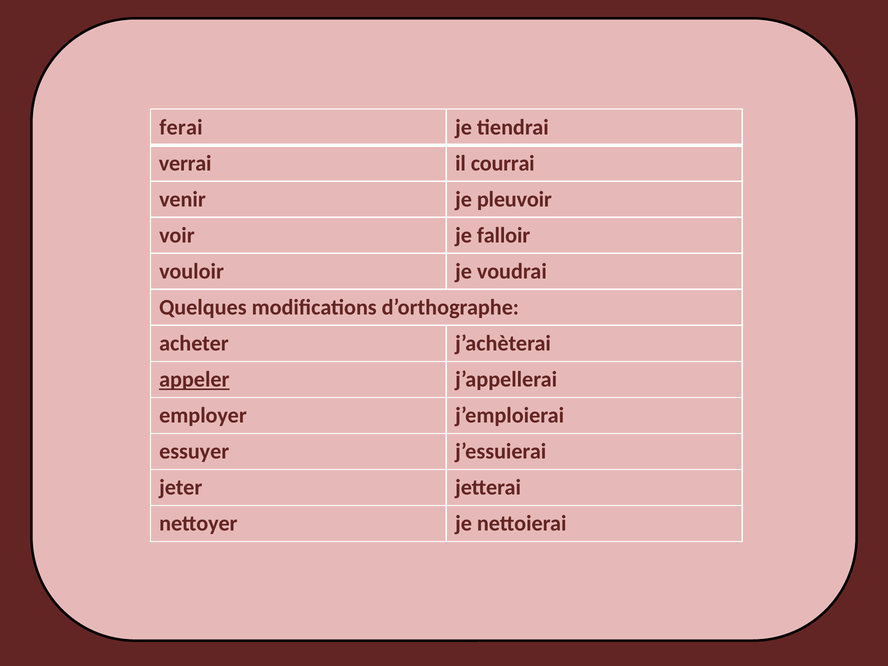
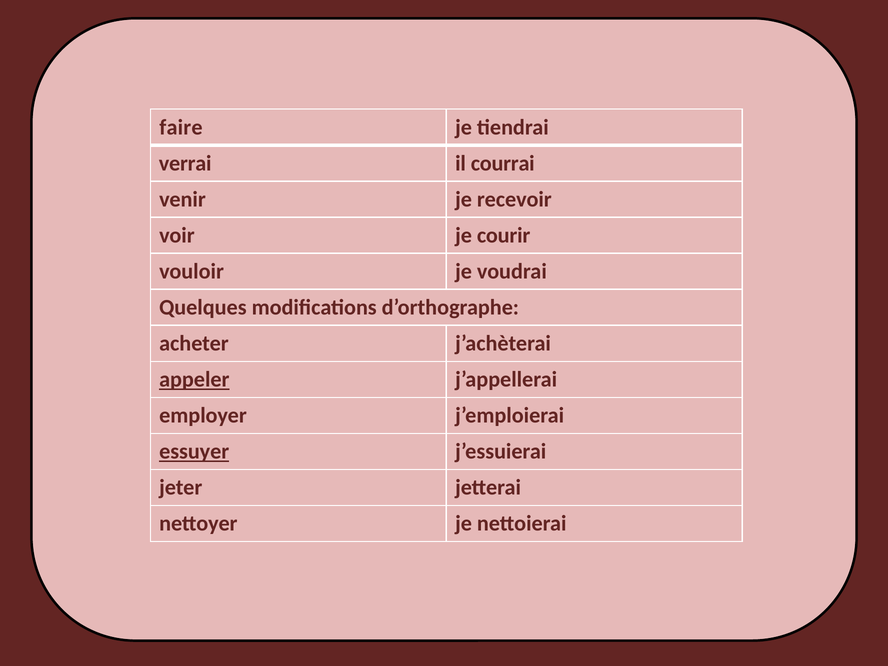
ferai: ferai -> faire
pleuvoir: pleuvoir -> recevoir
falloir: falloir -> courir
essuyer underline: none -> present
